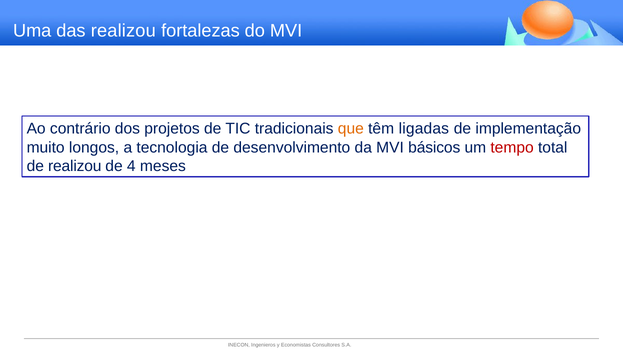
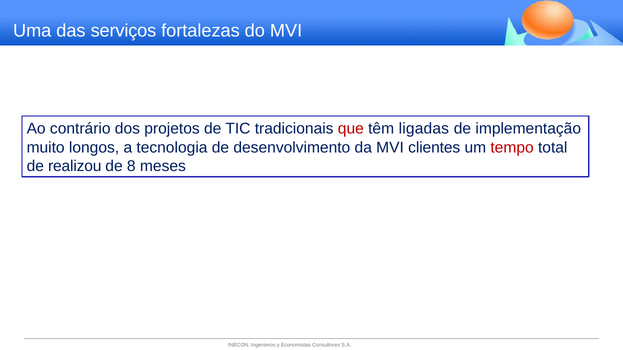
das realizou: realizou -> serviços
que colour: orange -> red
básicos: básicos -> clientes
4: 4 -> 8
